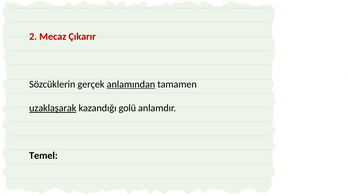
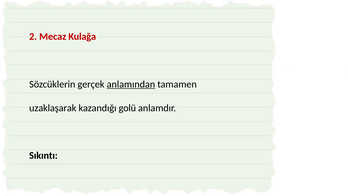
Çıkarır: Çıkarır -> Kulağa
uzaklaşarak underline: present -> none
Temel: Temel -> Sıkıntı
